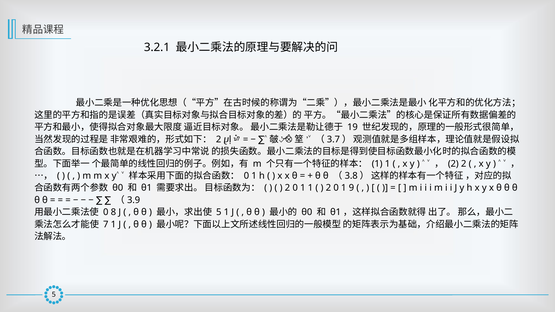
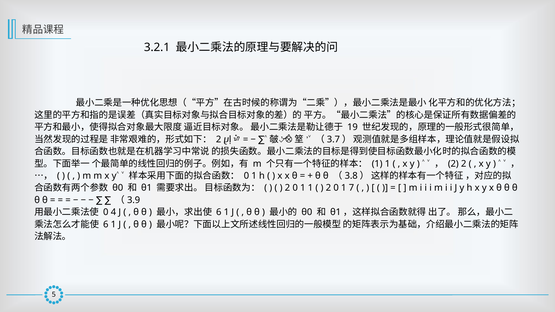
9: 9 -> 7
8: 8 -> 4
5 at (219, 212): 5 -> 6
7 at (106, 224): 7 -> 6
